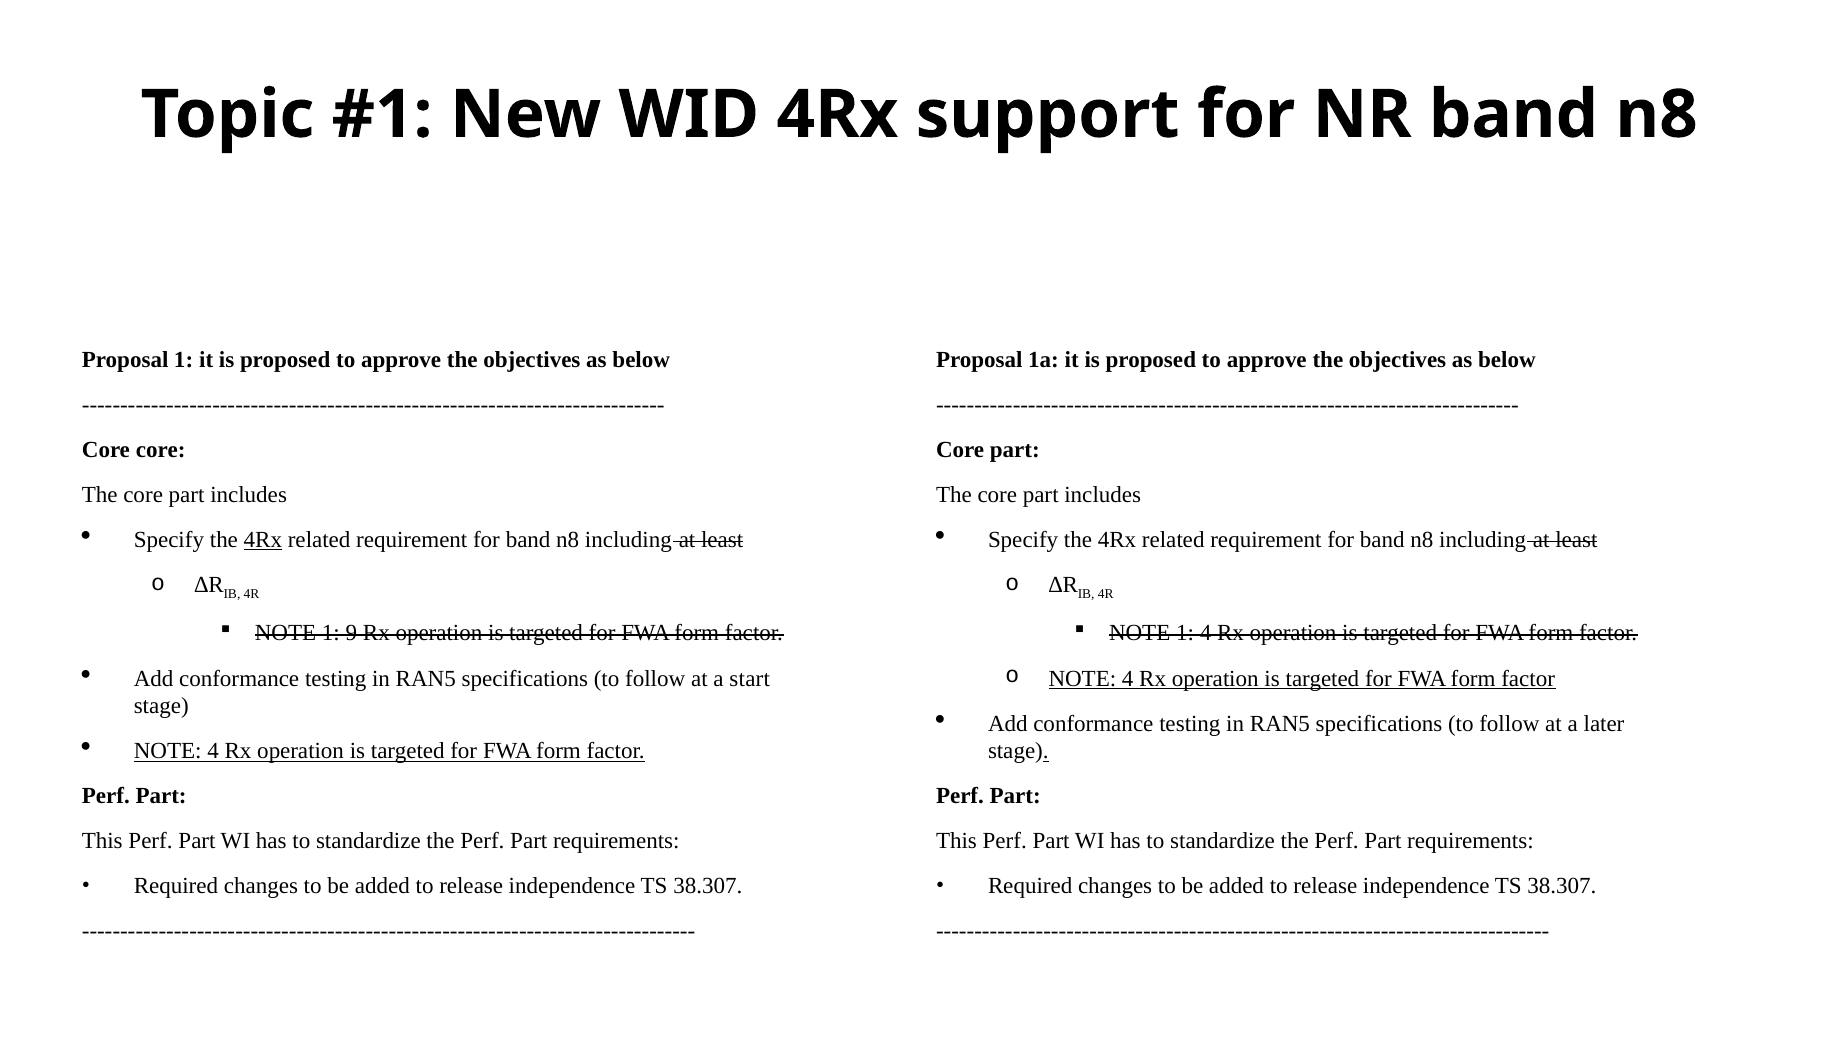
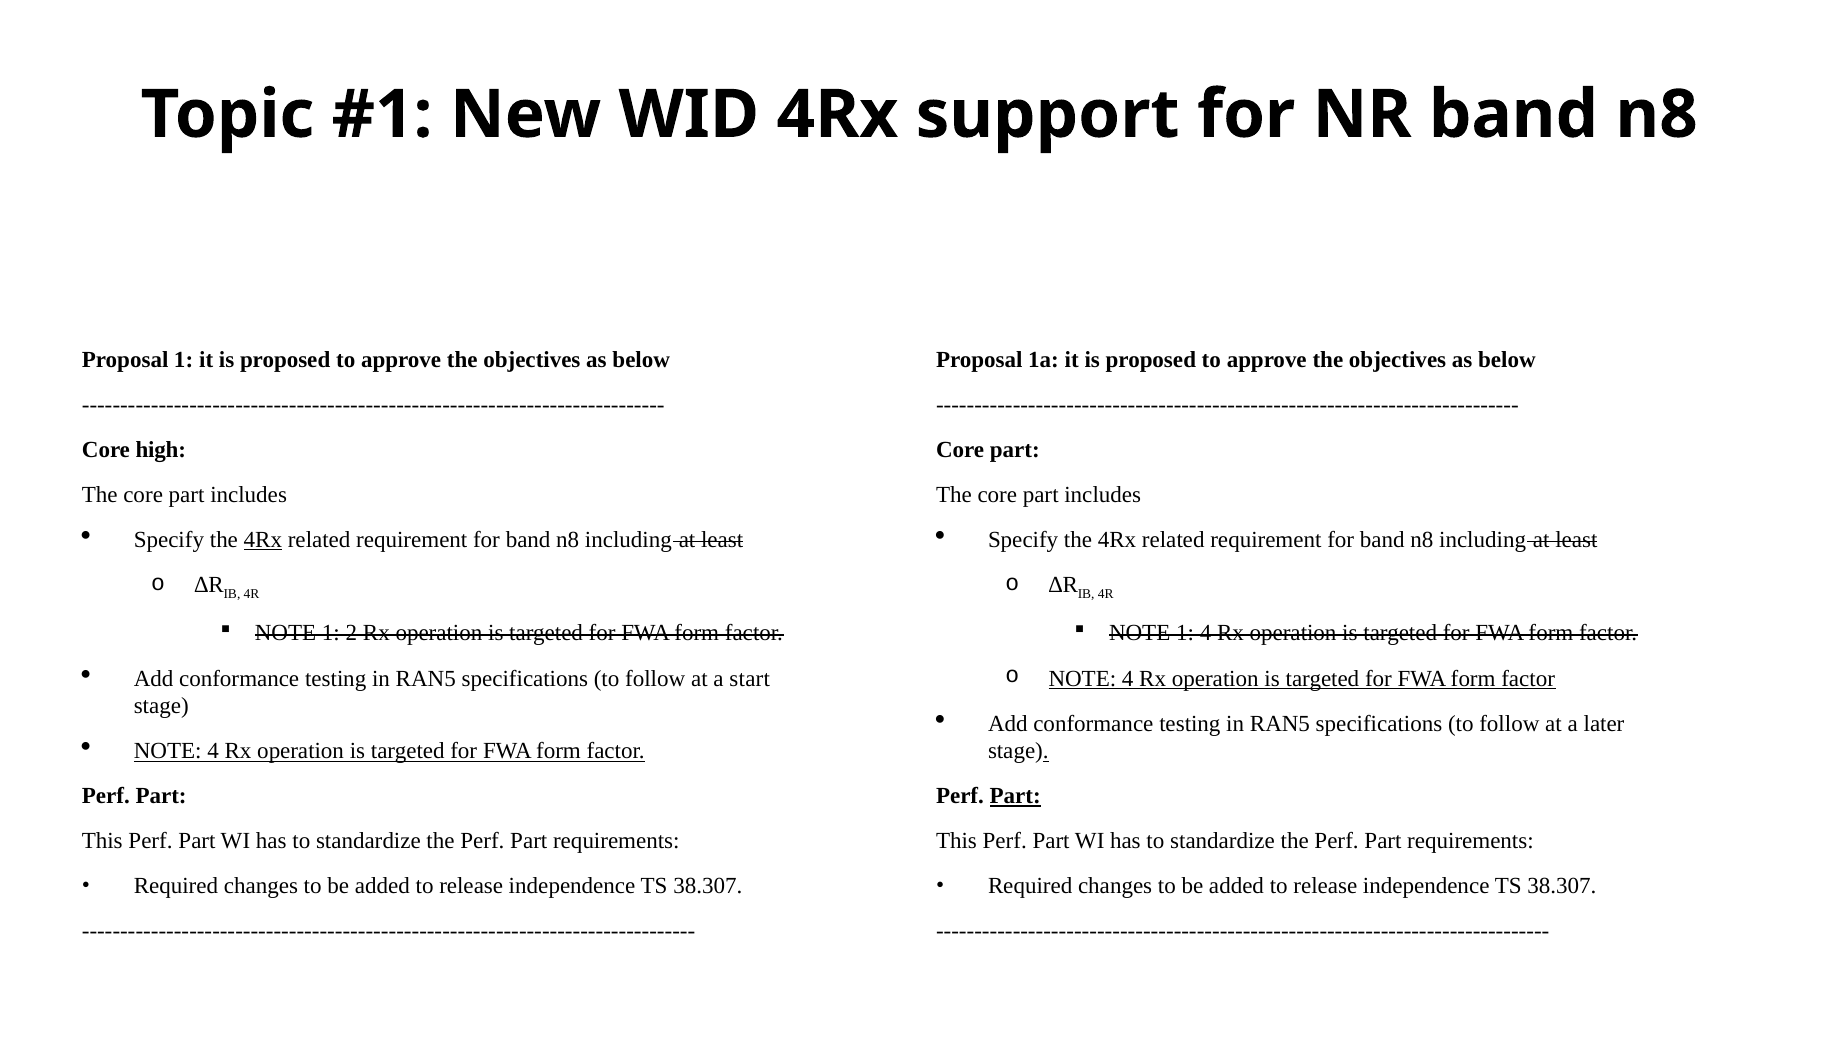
Core core: core -> high
9: 9 -> 2
Part at (1015, 796) underline: none -> present
